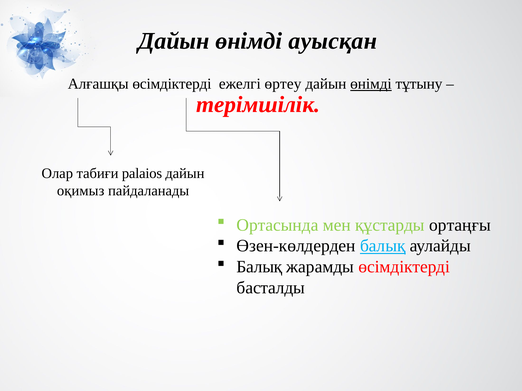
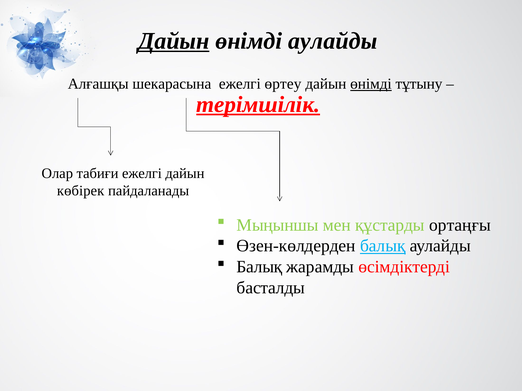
Дайын at (174, 41) underline: none -> present
өнімді ауысқан: ауысқан -> аулайды
Алғашқы өсімдіктерді: өсімдіктерді -> шекарасына
терімшілік underline: none -> present
табиғи palaios: palaios -> ежелгі
оқимыз: оқимыз -> көбірек
Ортасында: Ортасында -> Мыңыншы
